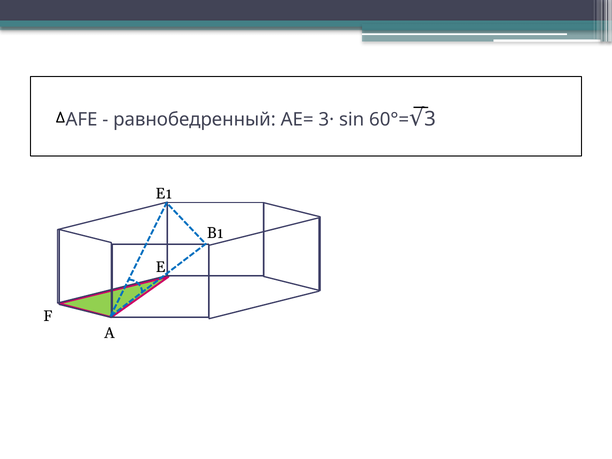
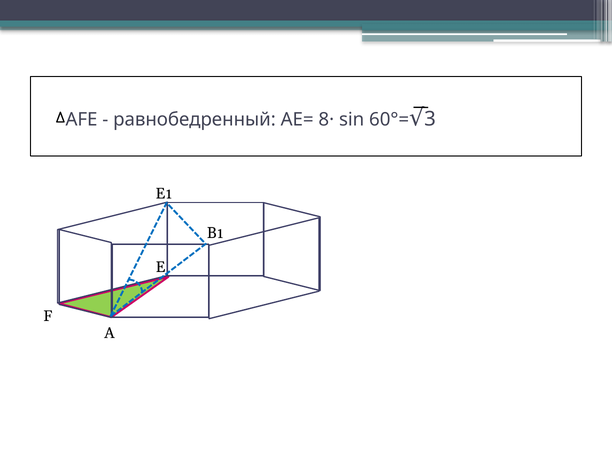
3·: 3· -> 8·
